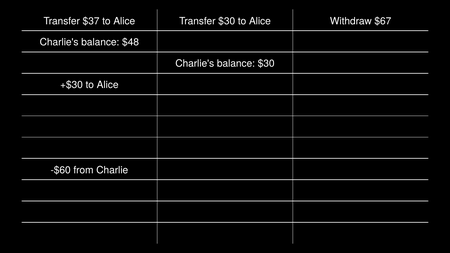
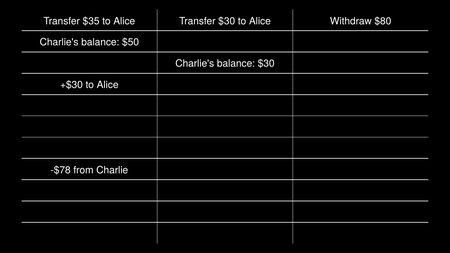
$37: $37 -> $35
$67: $67 -> $80
$48: $48 -> $50
-$60: -$60 -> -$78
